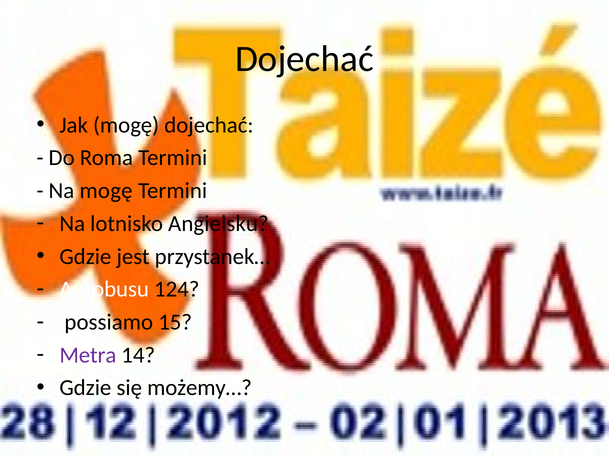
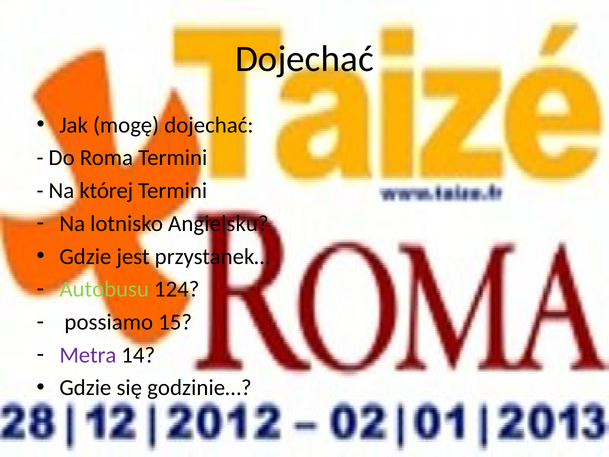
Na mogę: mogę -> której
Autobusu colour: white -> light green
możemy…: możemy… -> godzinie…
